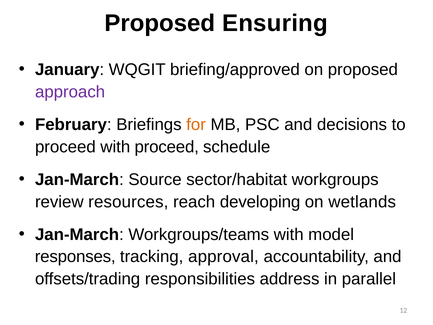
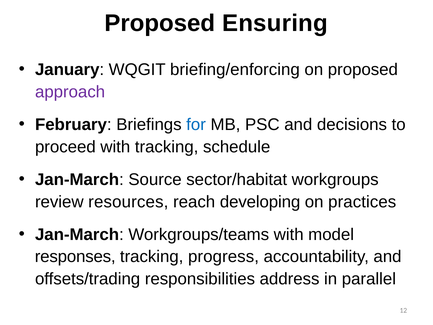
briefing/approved: briefing/approved -> briefing/enforcing
for colour: orange -> blue
with proceed: proceed -> tracking
wetlands: wetlands -> practices
approval: approval -> progress
